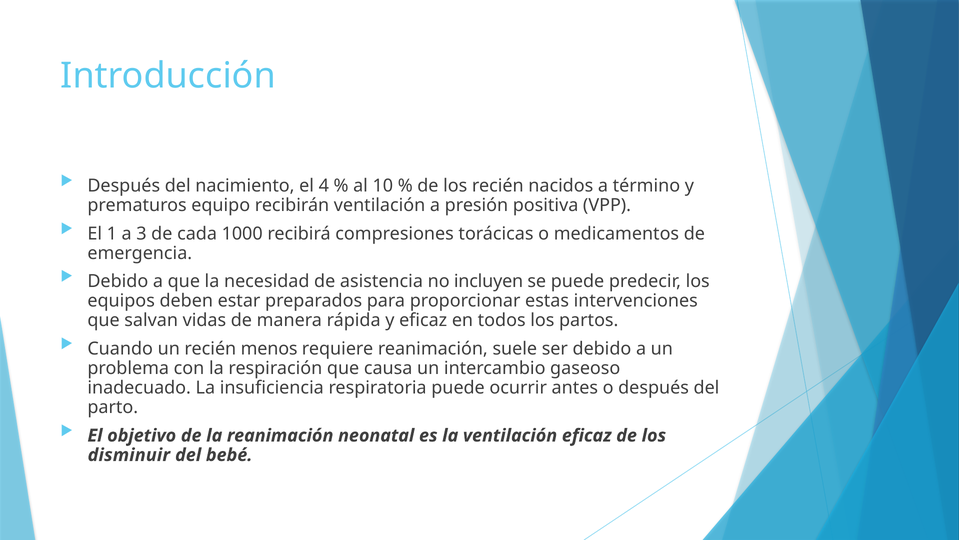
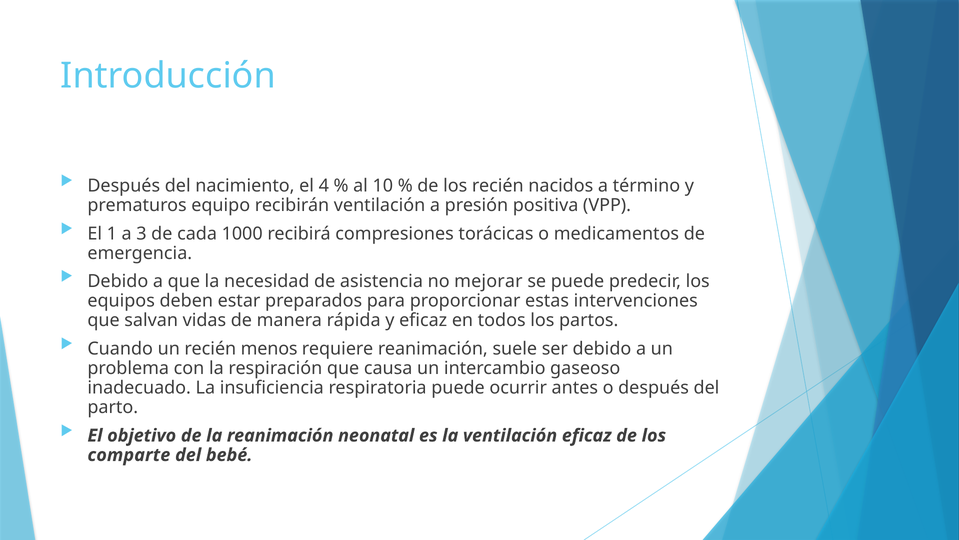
incluyen: incluyen -> mejorar
disminuir: disminuir -> comparte
